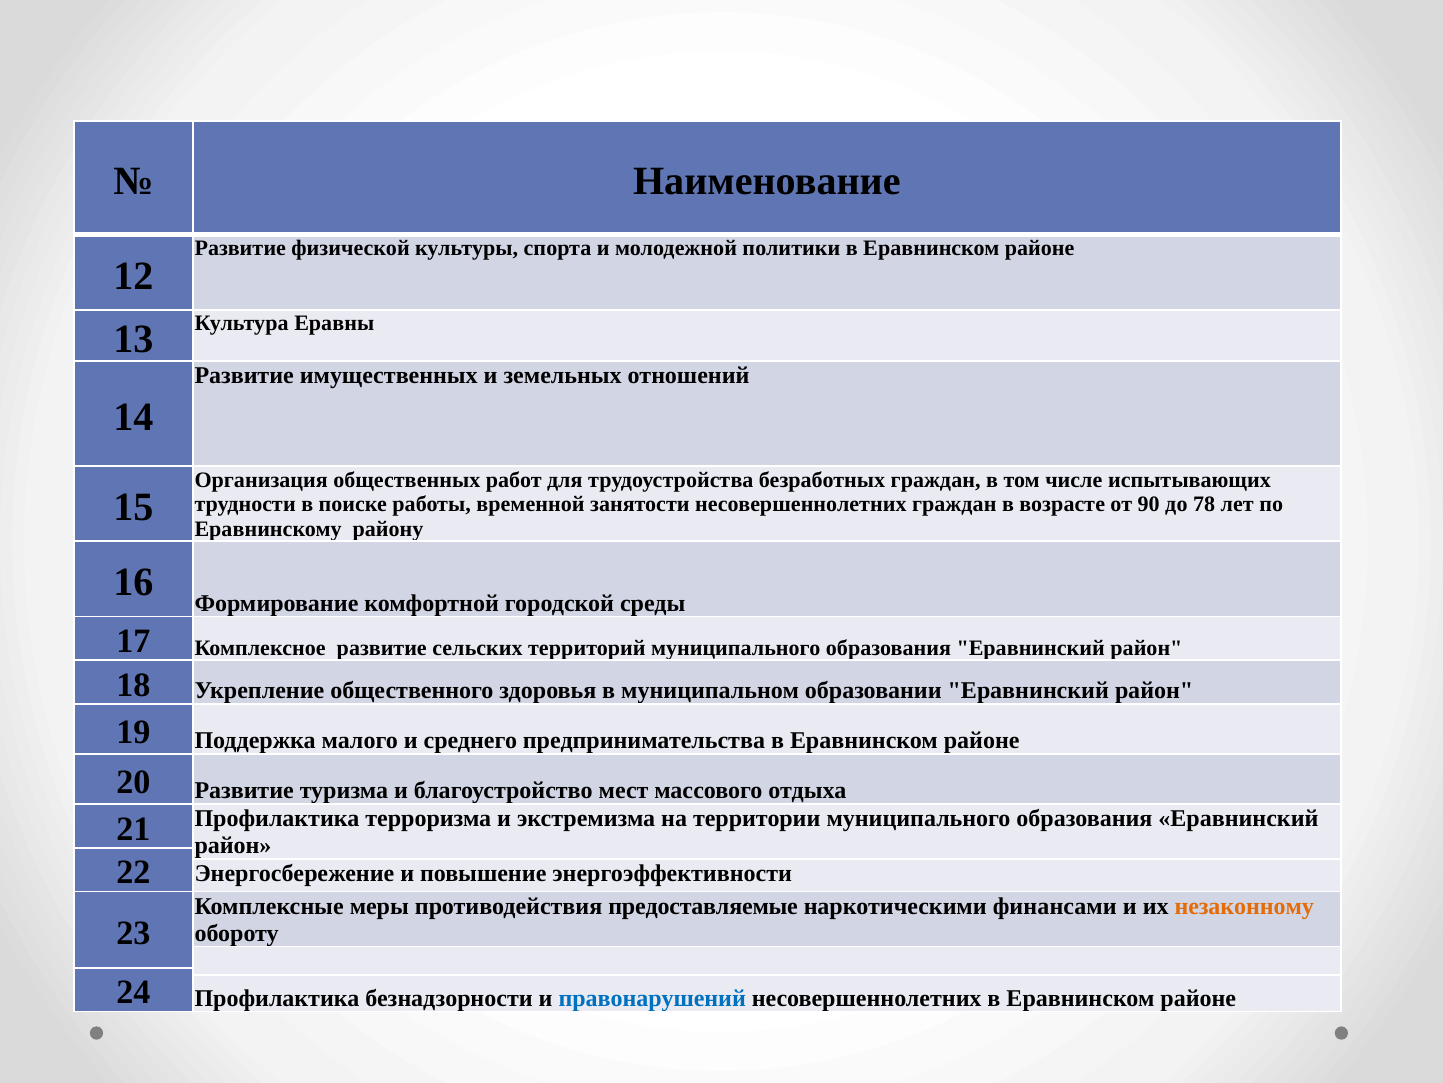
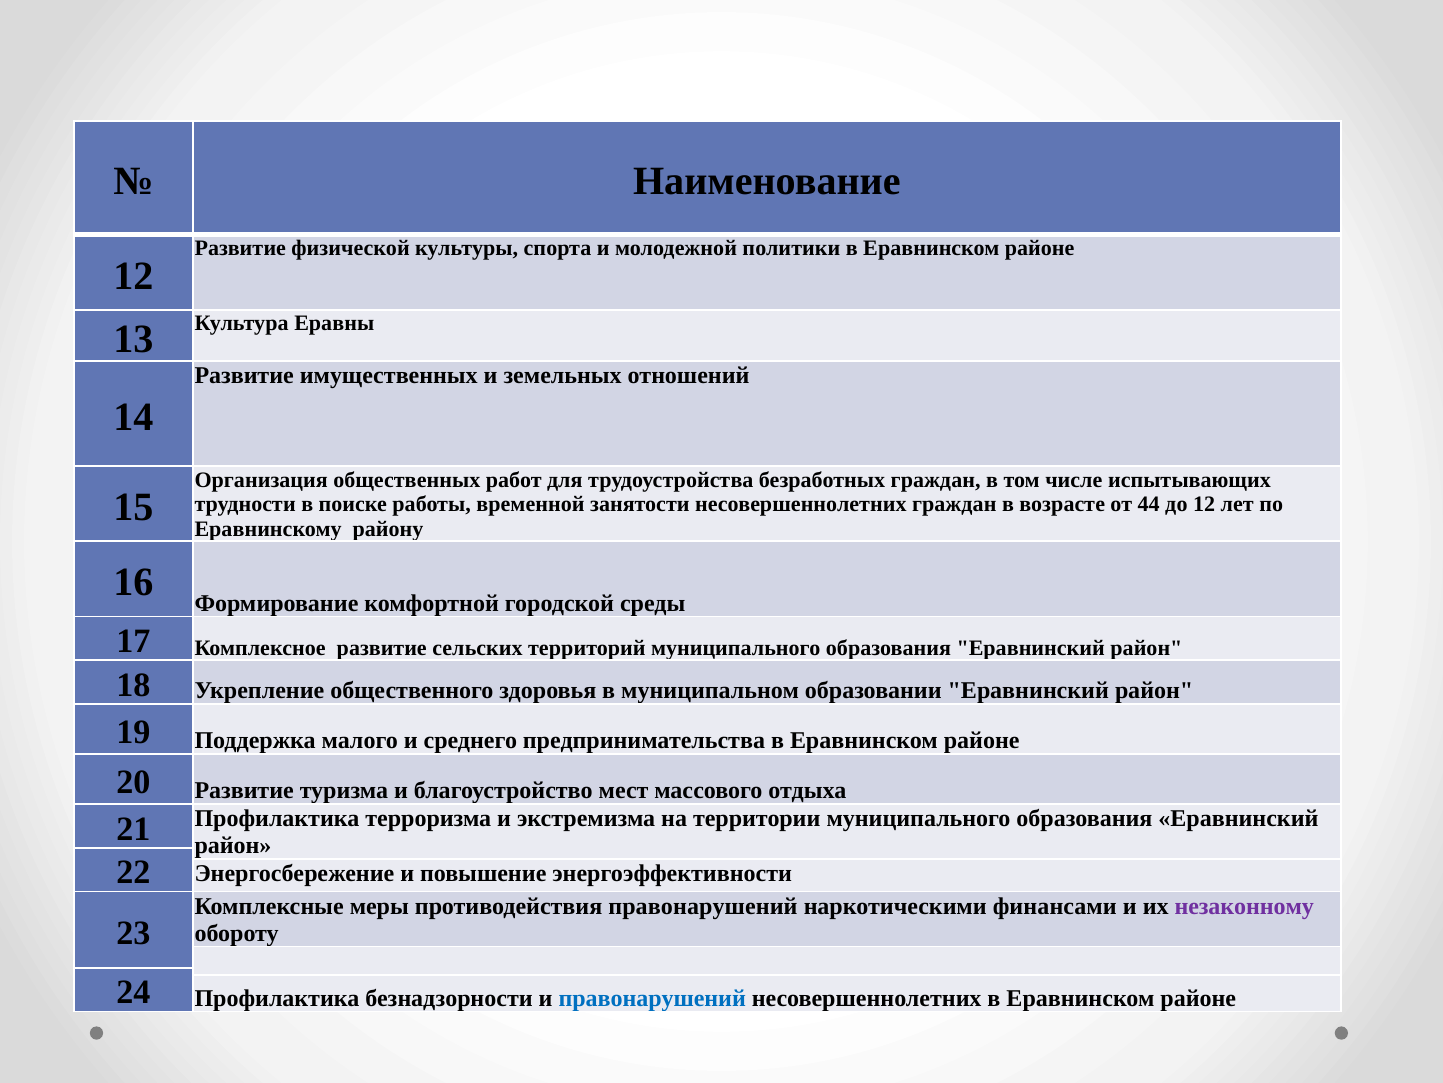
90: 90 -> 44
до 78: 78 -> 12
противодействия предоставляемые: предоставляемые -> правонарушений
незаконному colour: orange -> purple
